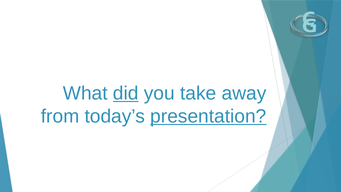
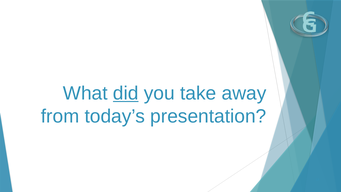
presentation underline: present -> none
